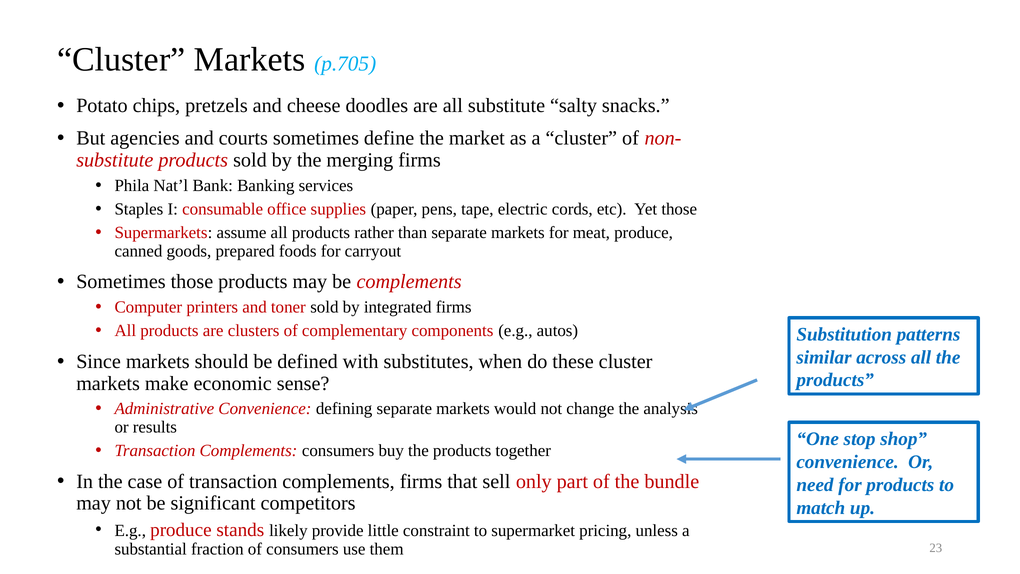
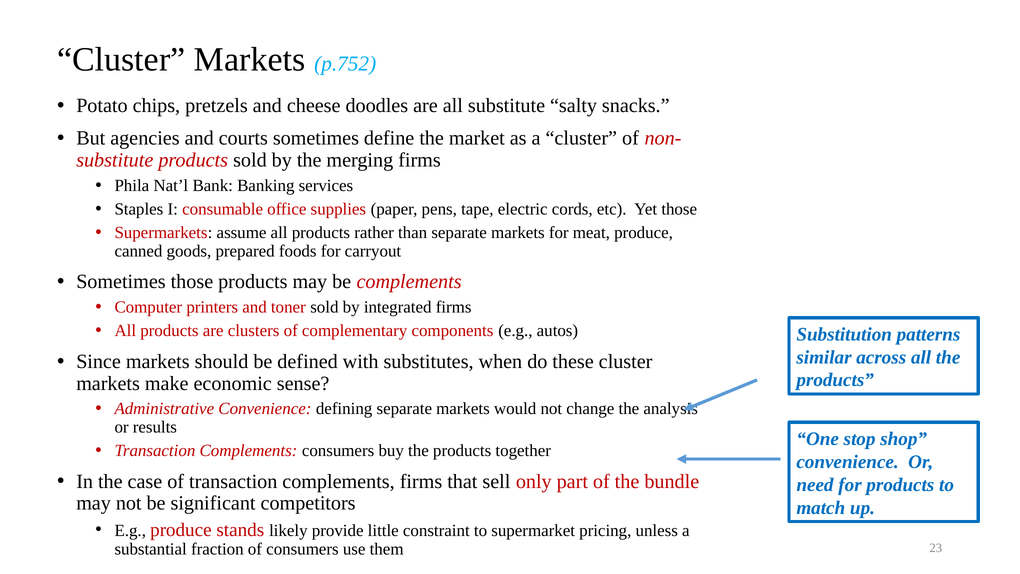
p.705: p.705 -> p.752
